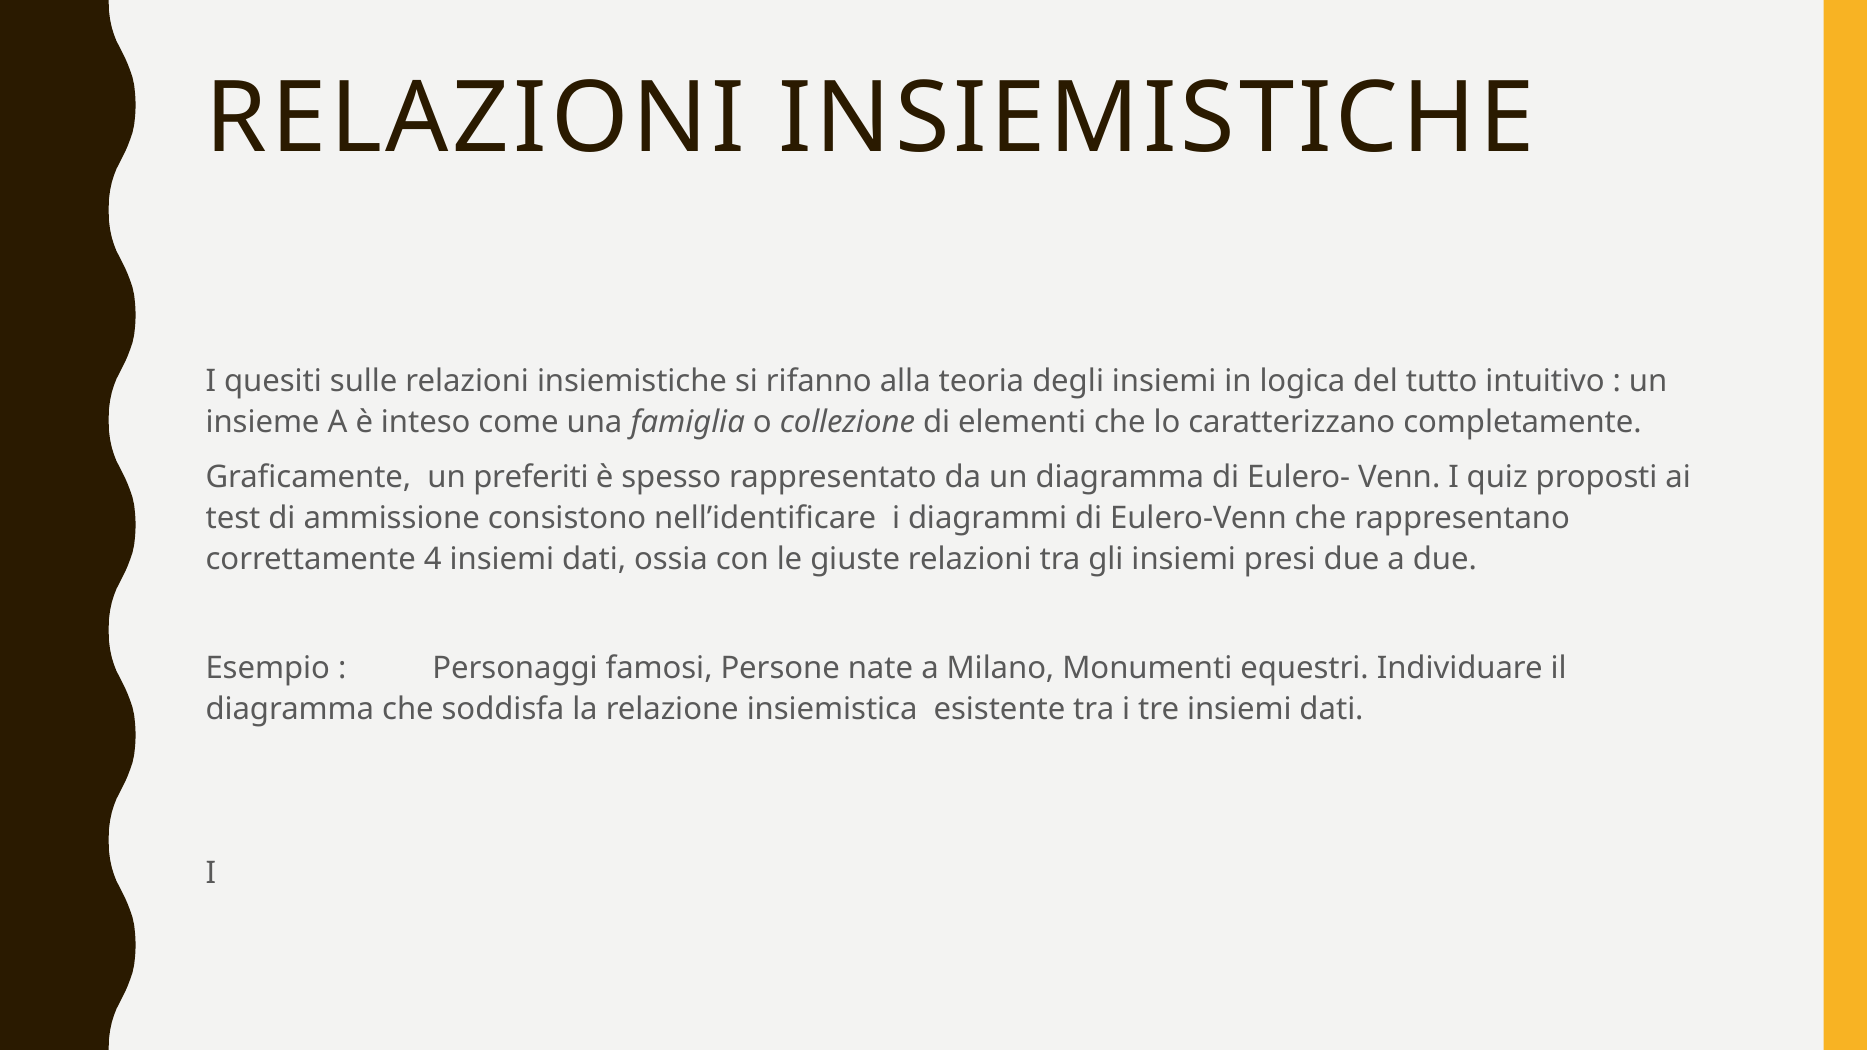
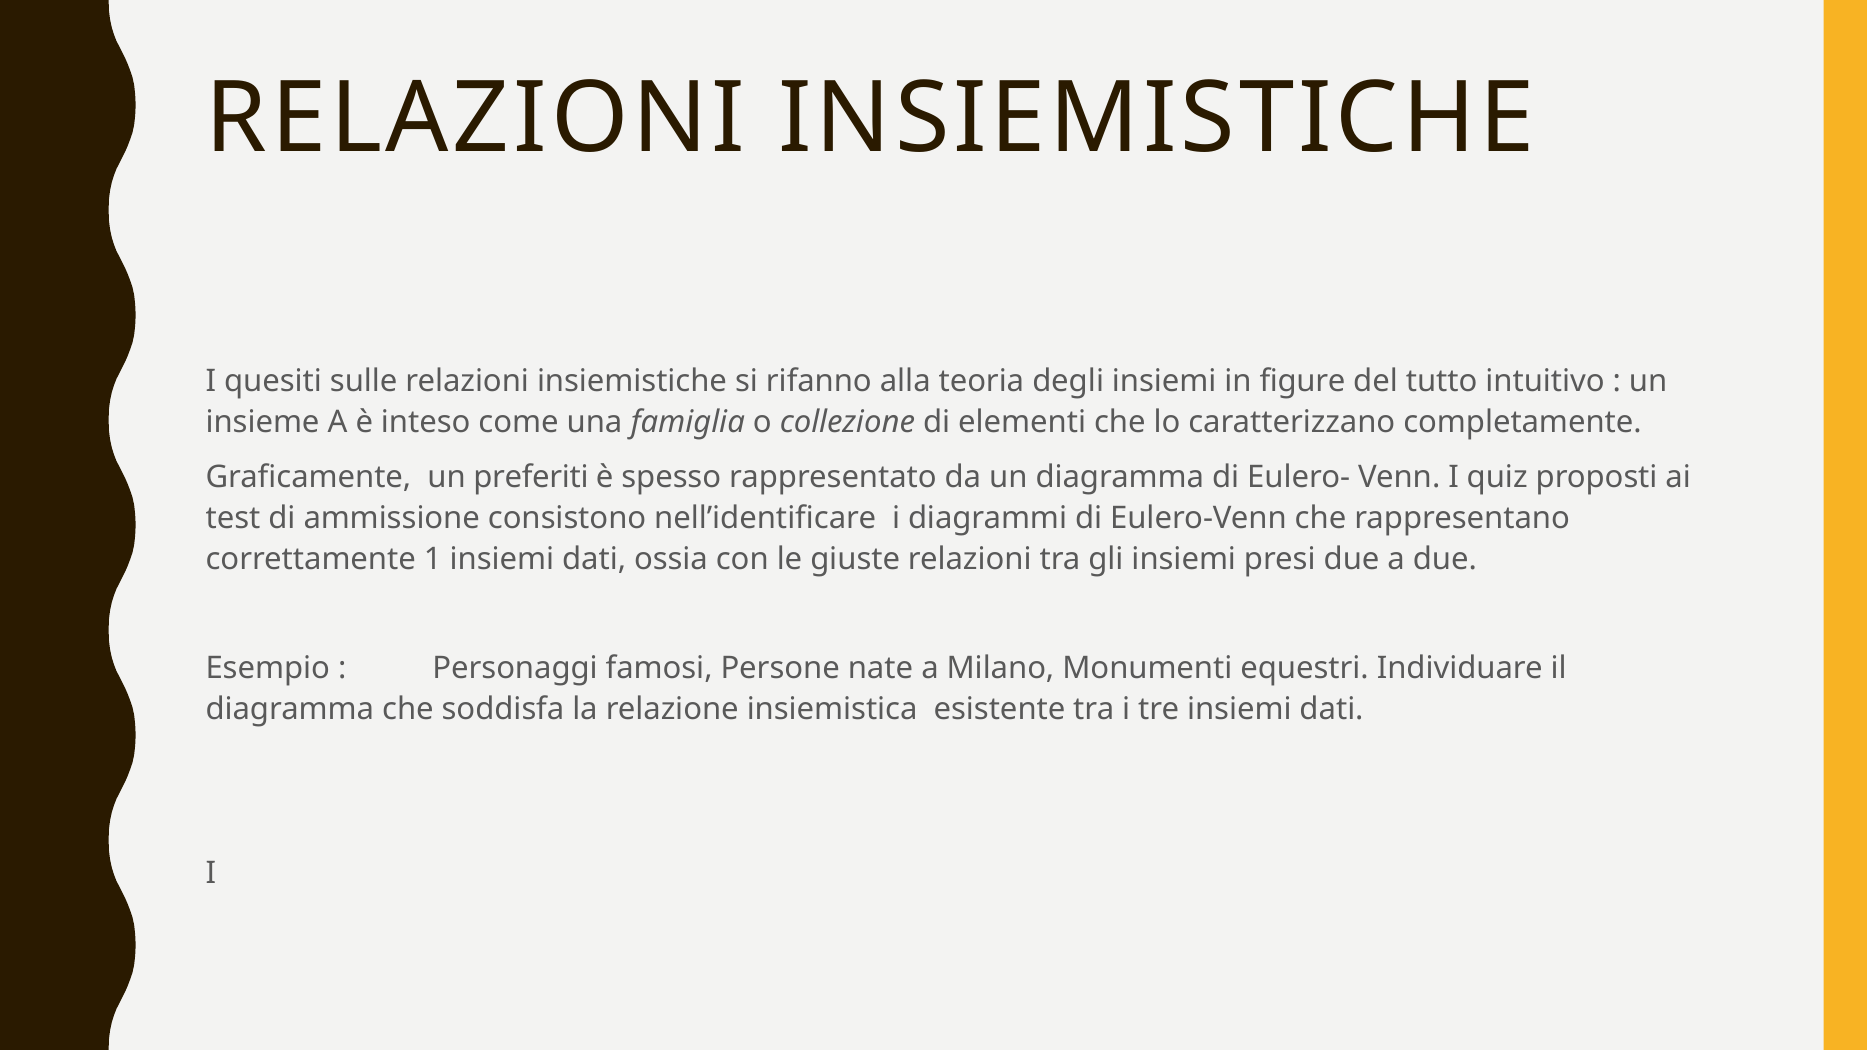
logica: logica -> figure
4: 4 -> 1
